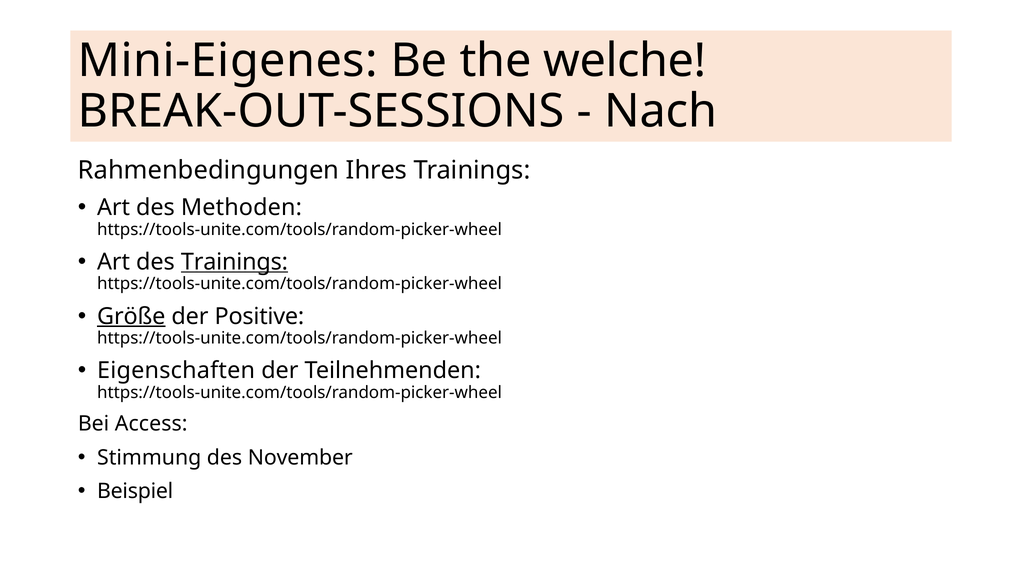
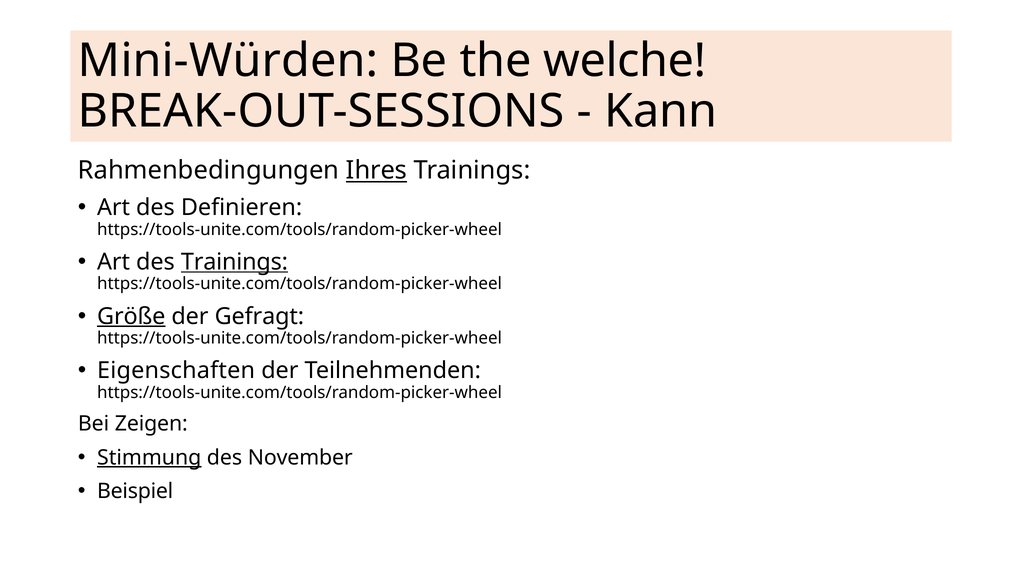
Mini-Eigenes: Mini-Eigenes -> Mini-Würden
Nach: Nach -> Kann
Ihres underline: none -> present
Methoden: Methoden -> Definieren
Positive: Positive -> Gefragt
Access: Access -> Zeigen
Stimmung underline: none -> present
